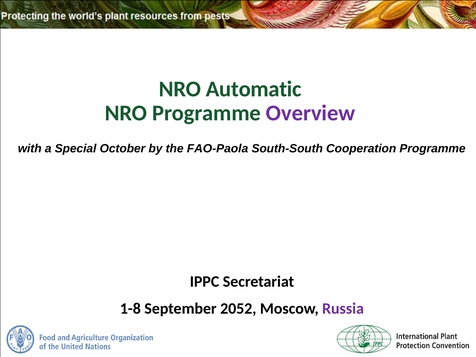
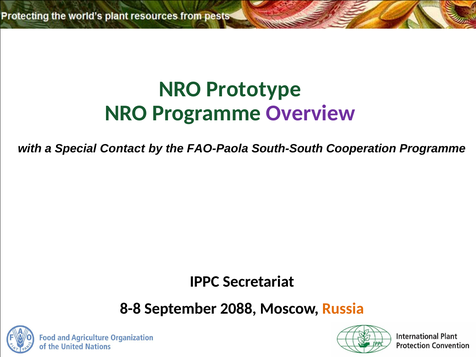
Automatic: Automatic -> Prototype
October: October -> Contact
1-8: 1-8 -> 8-8
2052: 2052 -> 2088
Russia colour: purple -> orange
